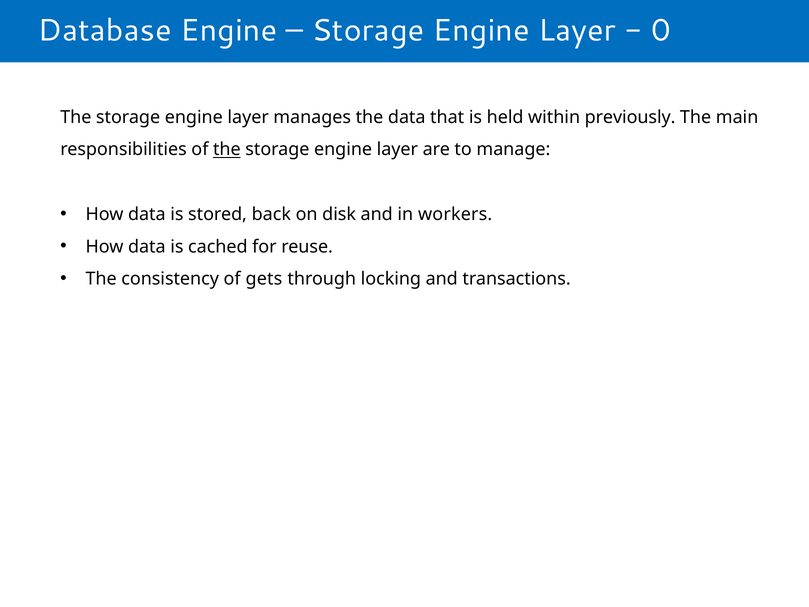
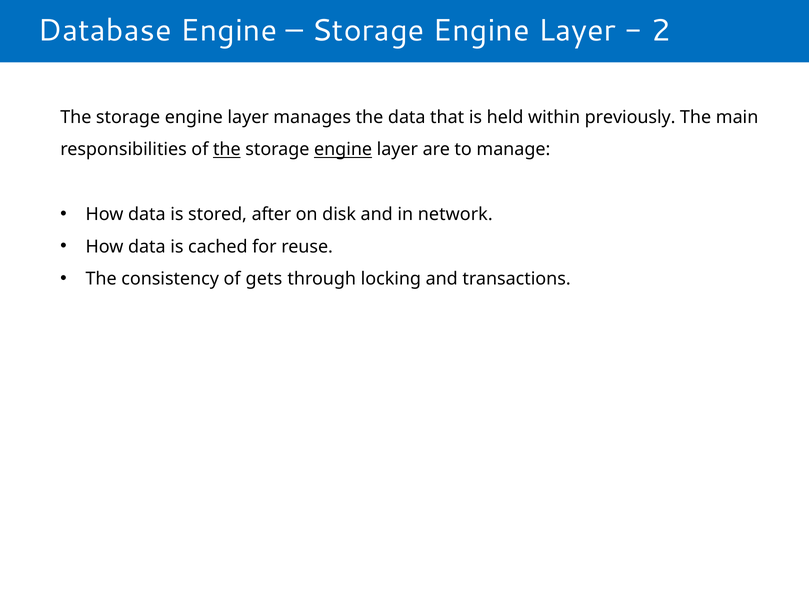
0: 0 -> 2
engine at (343, 150) underline: none -> present
back: back -> after
workers: workers -> network
